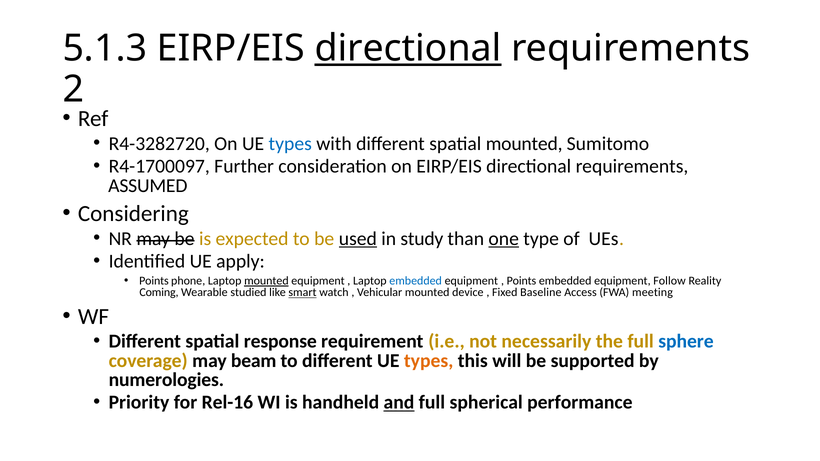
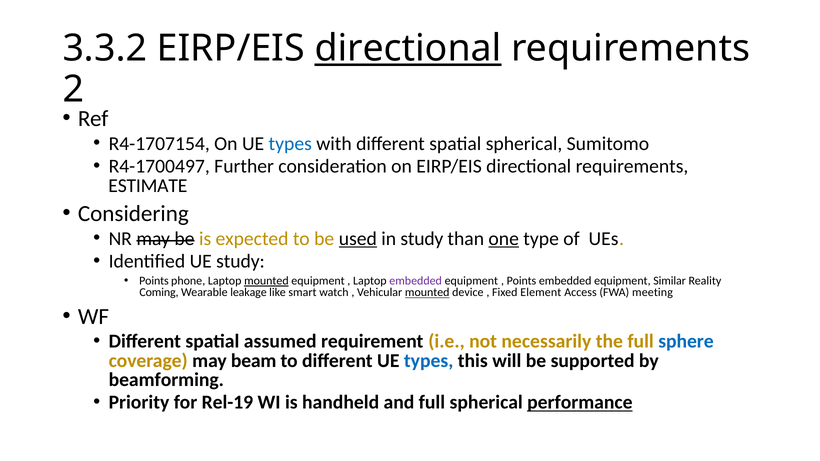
5.1.3: 5.1.3 -> 3.3.2
R4-3282720: R4-3282720 -> R4-1707154
spatial mounted: mounted -> spherical
R4-1700097: R4-1700097 -> R4-1700497
ASSUMED: ASSUMED -> ESTIMATE
UE apply: apply -> study
embedded at (416, 281) colour: blue -> purple
Follow: Follow -> Similar
studied: studied -> leakage
smart underline: present -> none
mounted at (427, 293) underline: none -> present
Baseline: Baseline -> Element
response: response -> assumed
types at (429, 361) colour: orange -> blue
numerologies: numerologies -> beamforming
Rel-16: Rel-16 -> Rel-19
and underline: present -> none
performance underline: none -> present
